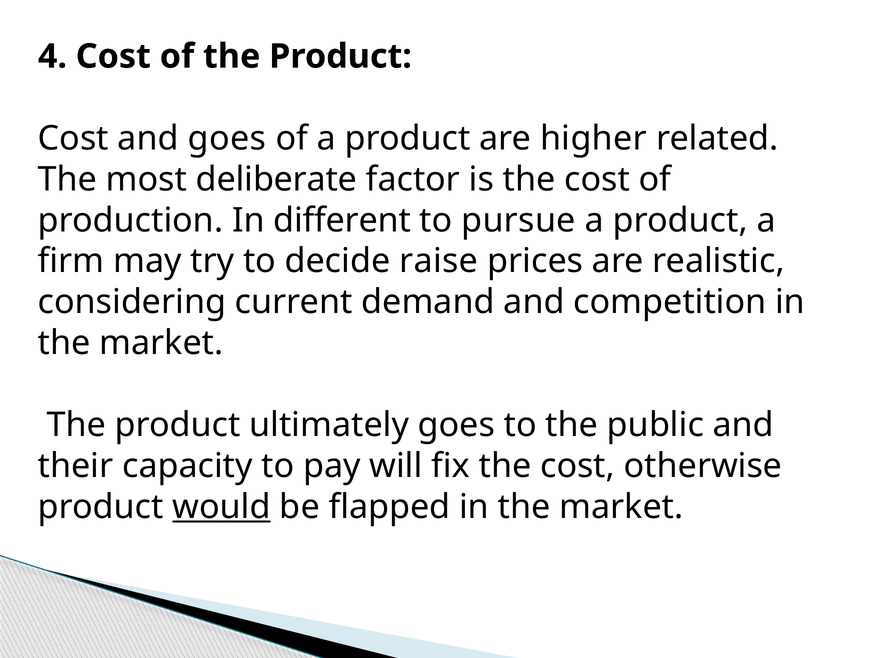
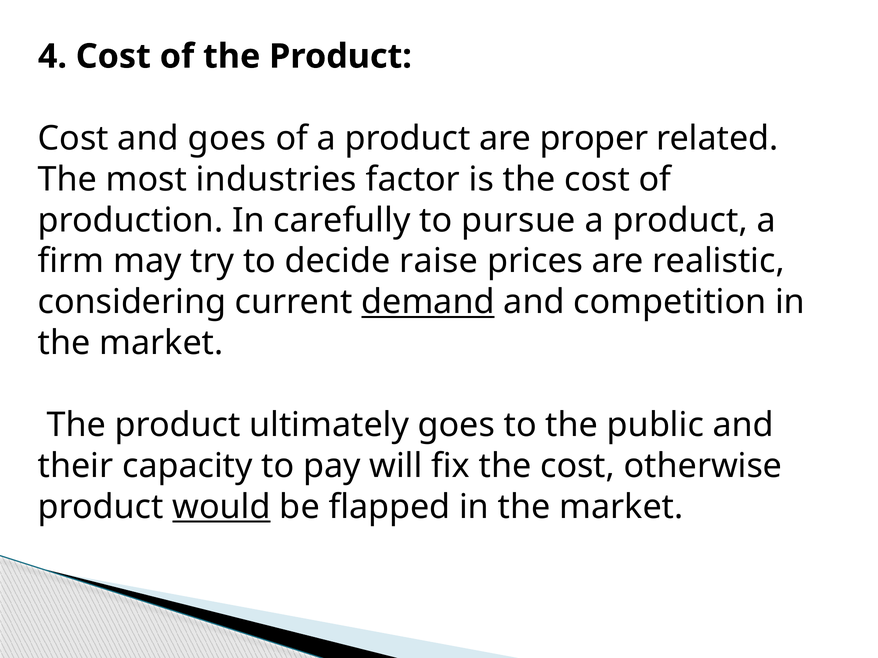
higher: higher -> proper
deliberate: deliberate -> industries
different: different -> carefully
demand underline: none -> present
